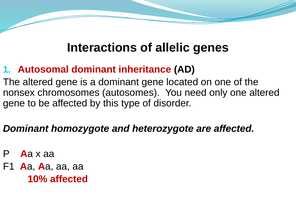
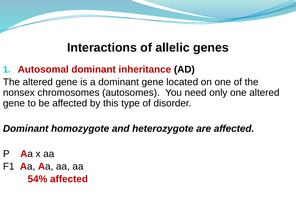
10%: 10% -> 54%
